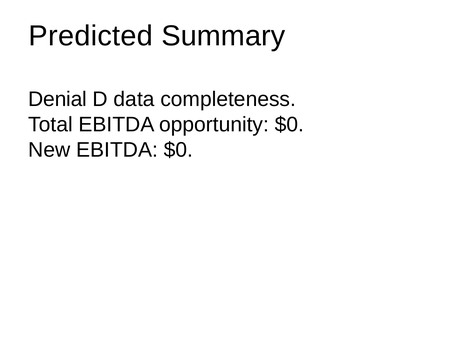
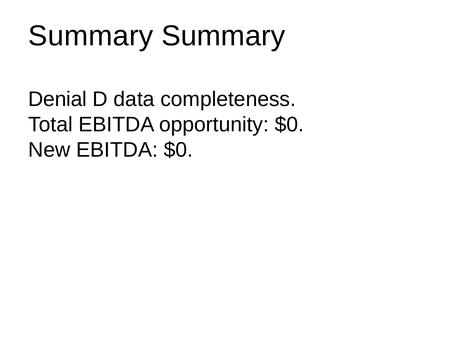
Predicted at (91, 36): Predicted -> Summary
